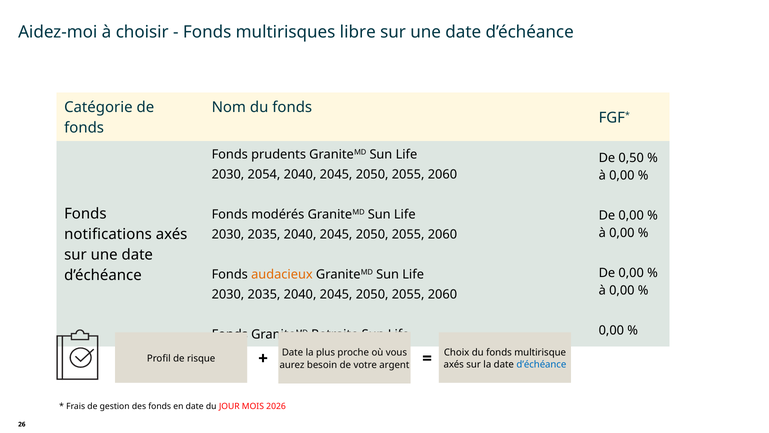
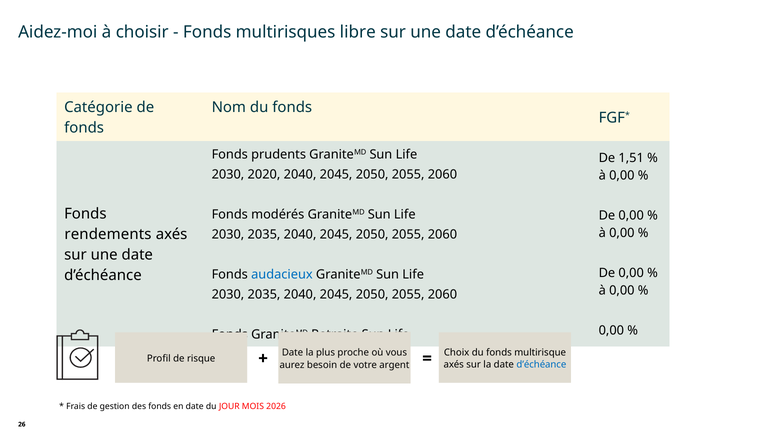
0,50: 0,50 -> 1,51
2054: 2054 -> 2020
notifications: notifications -> rendements
audacieux colour: orange -> blue
